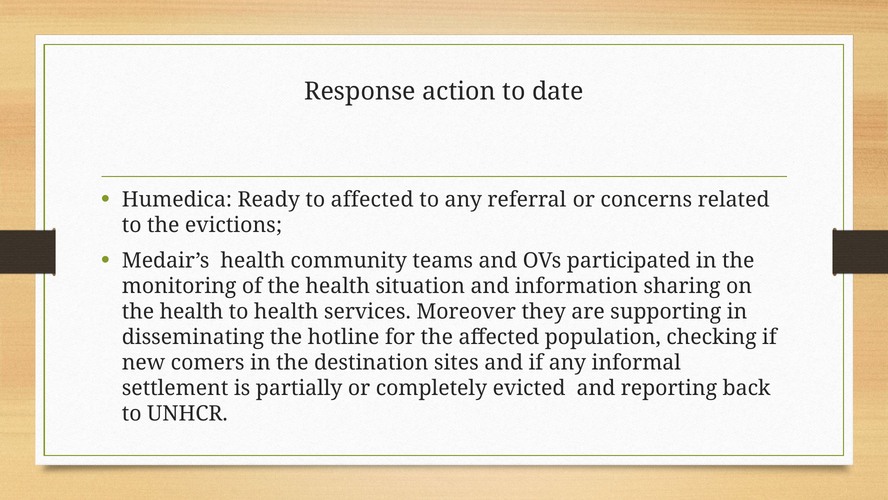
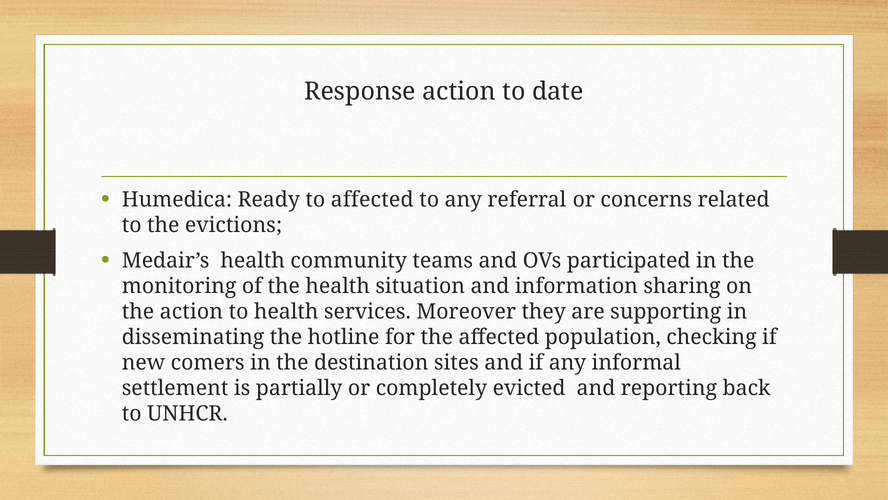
health at (192, 311): health -> action
